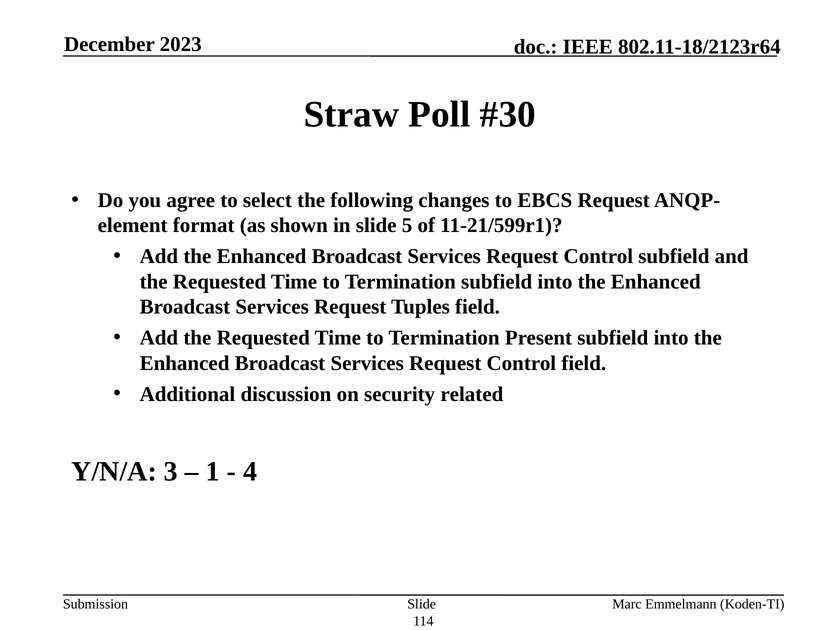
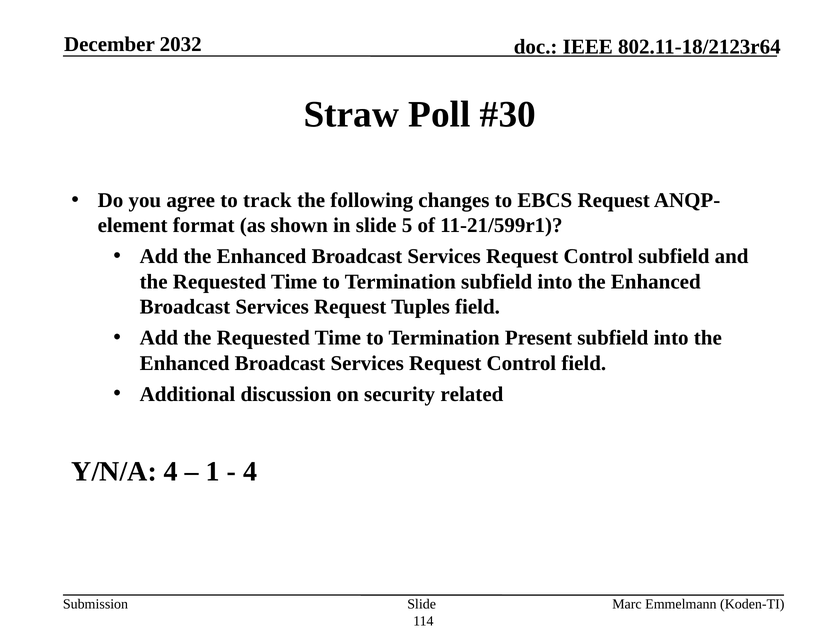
2023: 2023 -> 2032
select: select -> track
Y/N/A 3: 3 -> 4
